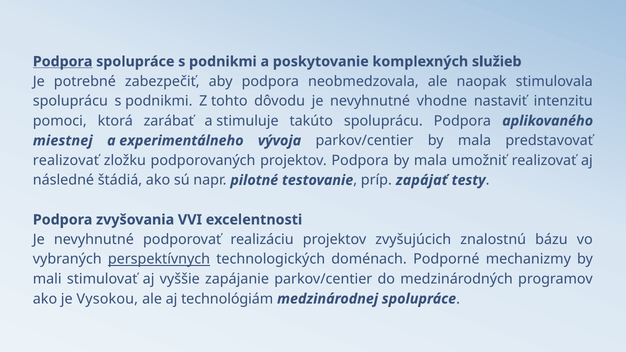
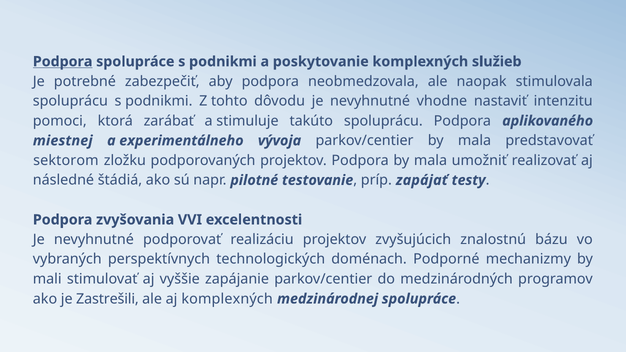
realizovať at (66, 161): realizovať -> sektorom
perspektívnych underline: present -> none
Vysokou: Vysokou -> Zastrešili
aj technológiám: technológiám -> komplexných
